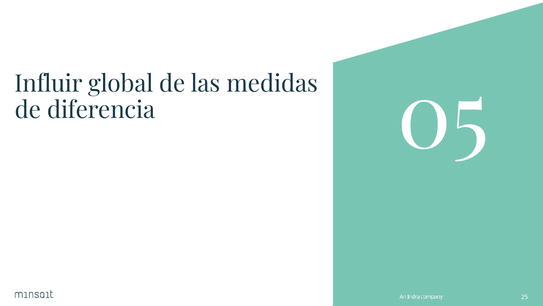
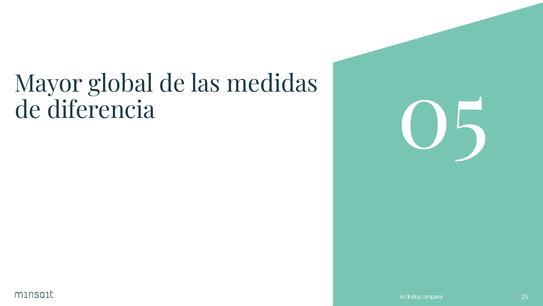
Influir: Influir -> Mayor
